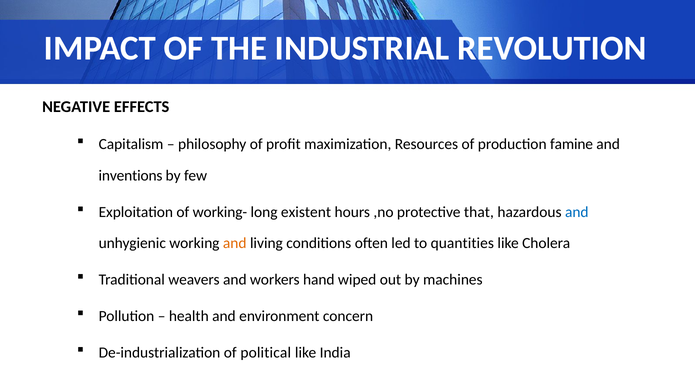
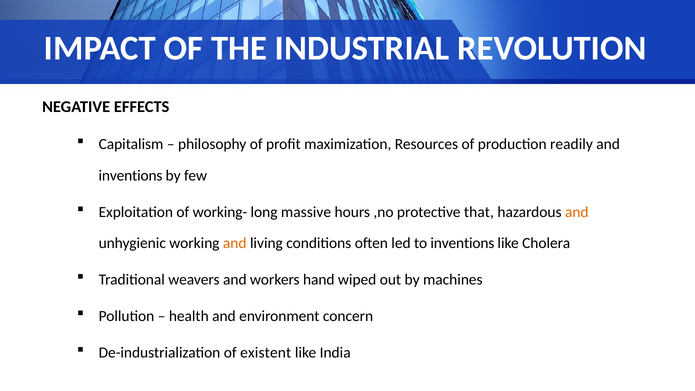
famine: famine -> readily
existent: existent -> massive
and at (577, 212) colour: blue -> orange
to quantities: quantities -> inventions
political: political -> existent
